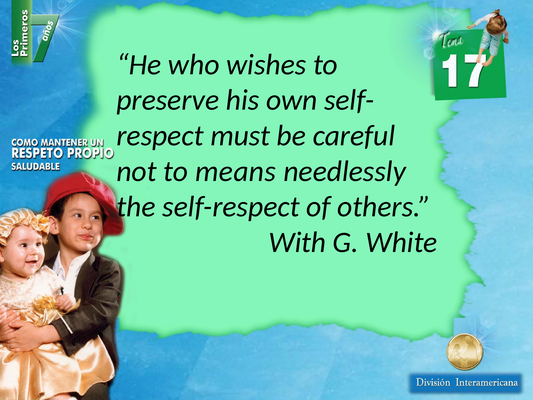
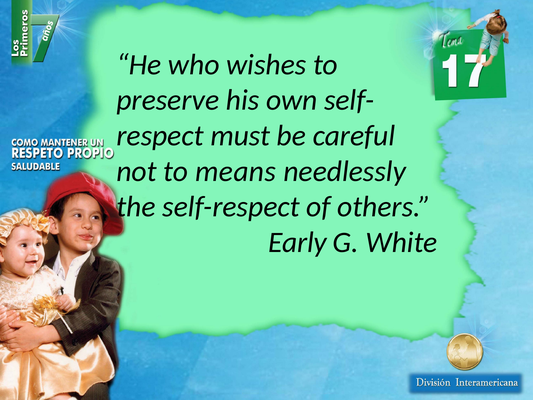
With: With -> Early
